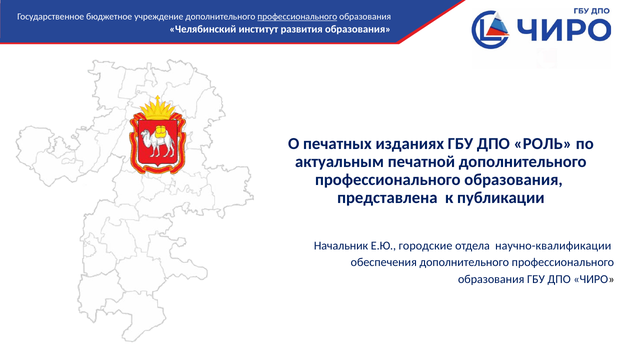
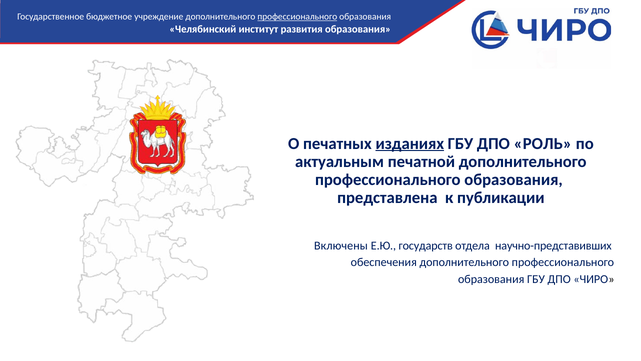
изданиях underline: none -> present
Начальник: Начальник -> Включены
городские: городские -> государств
научно-квалификации: научно-квалификации -> научно-представивших
